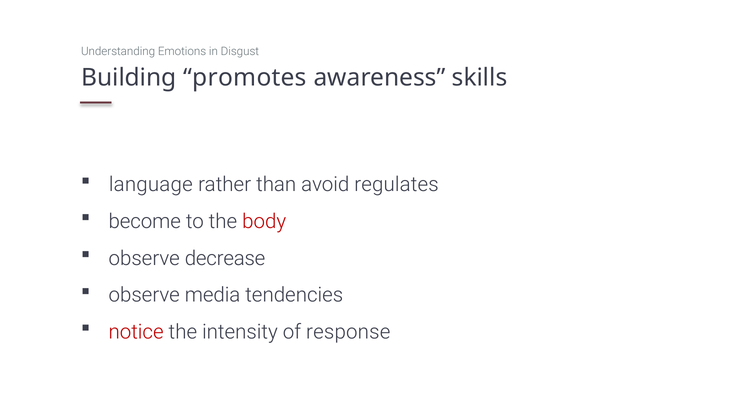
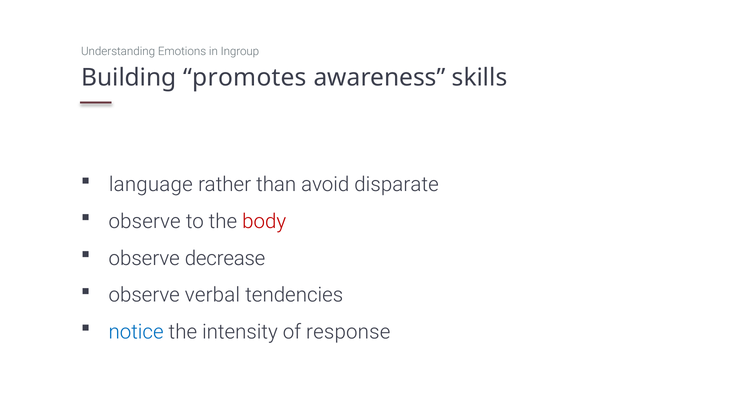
Disgust: Disgust -> Ingroup
regulates: regulates -> disparate
become at (145, 222): become -> observe
media: media -> verbal
notice colour: red -> blue
